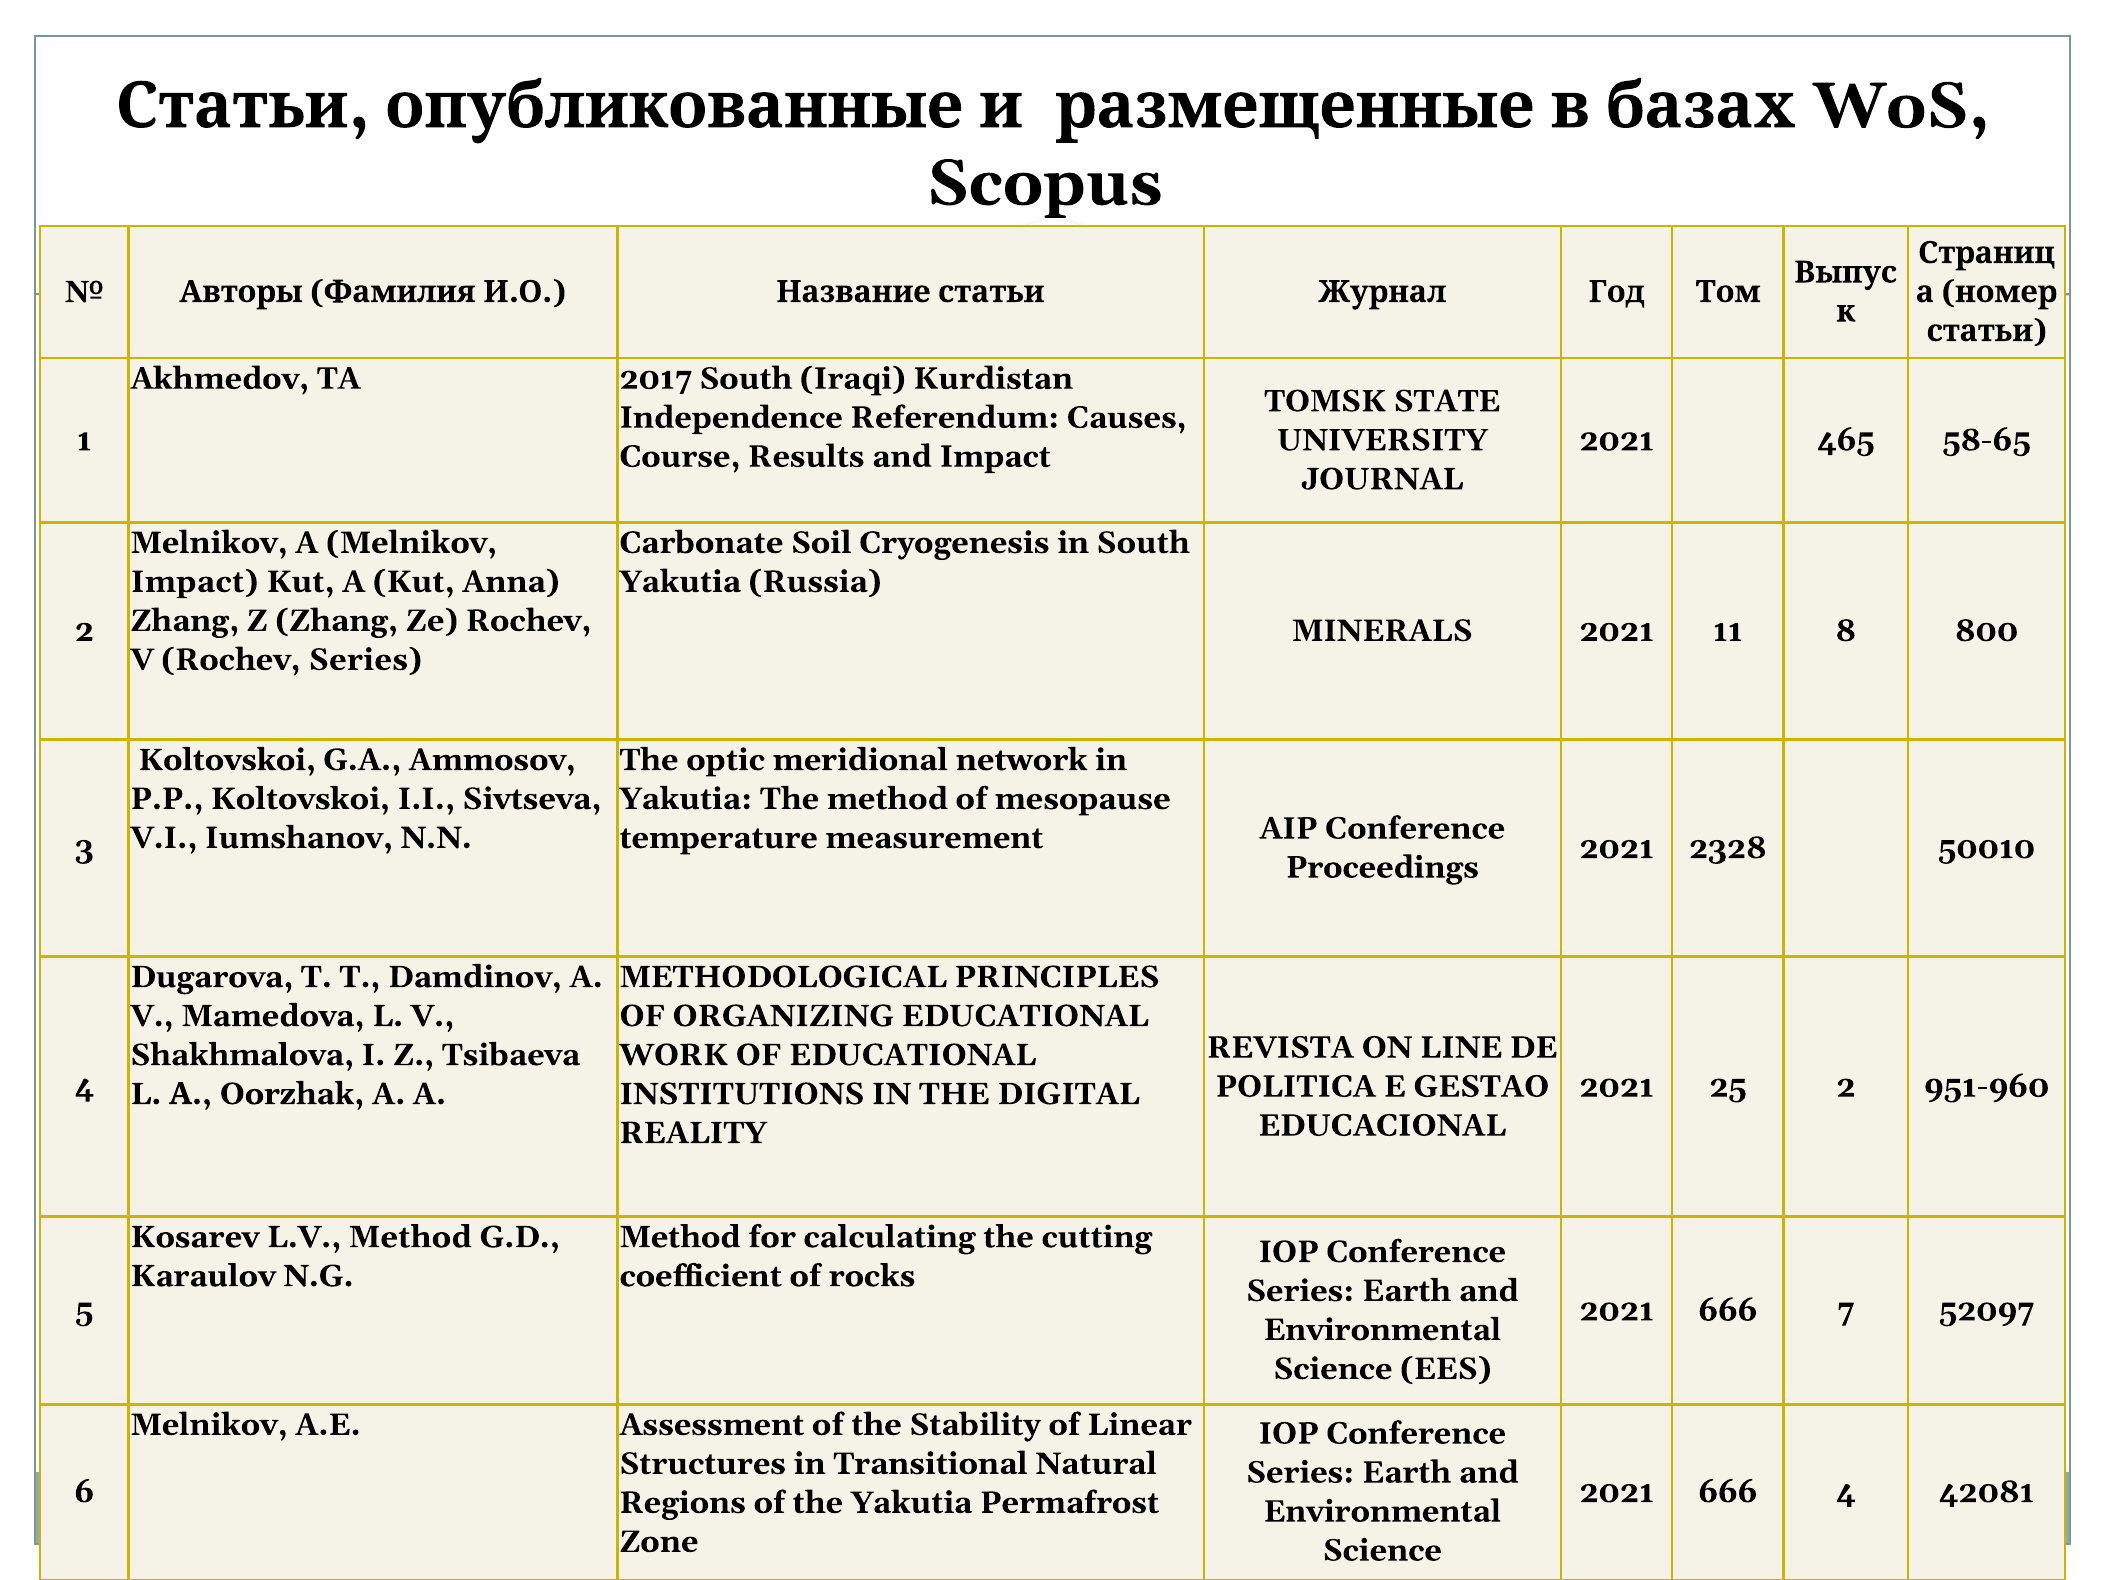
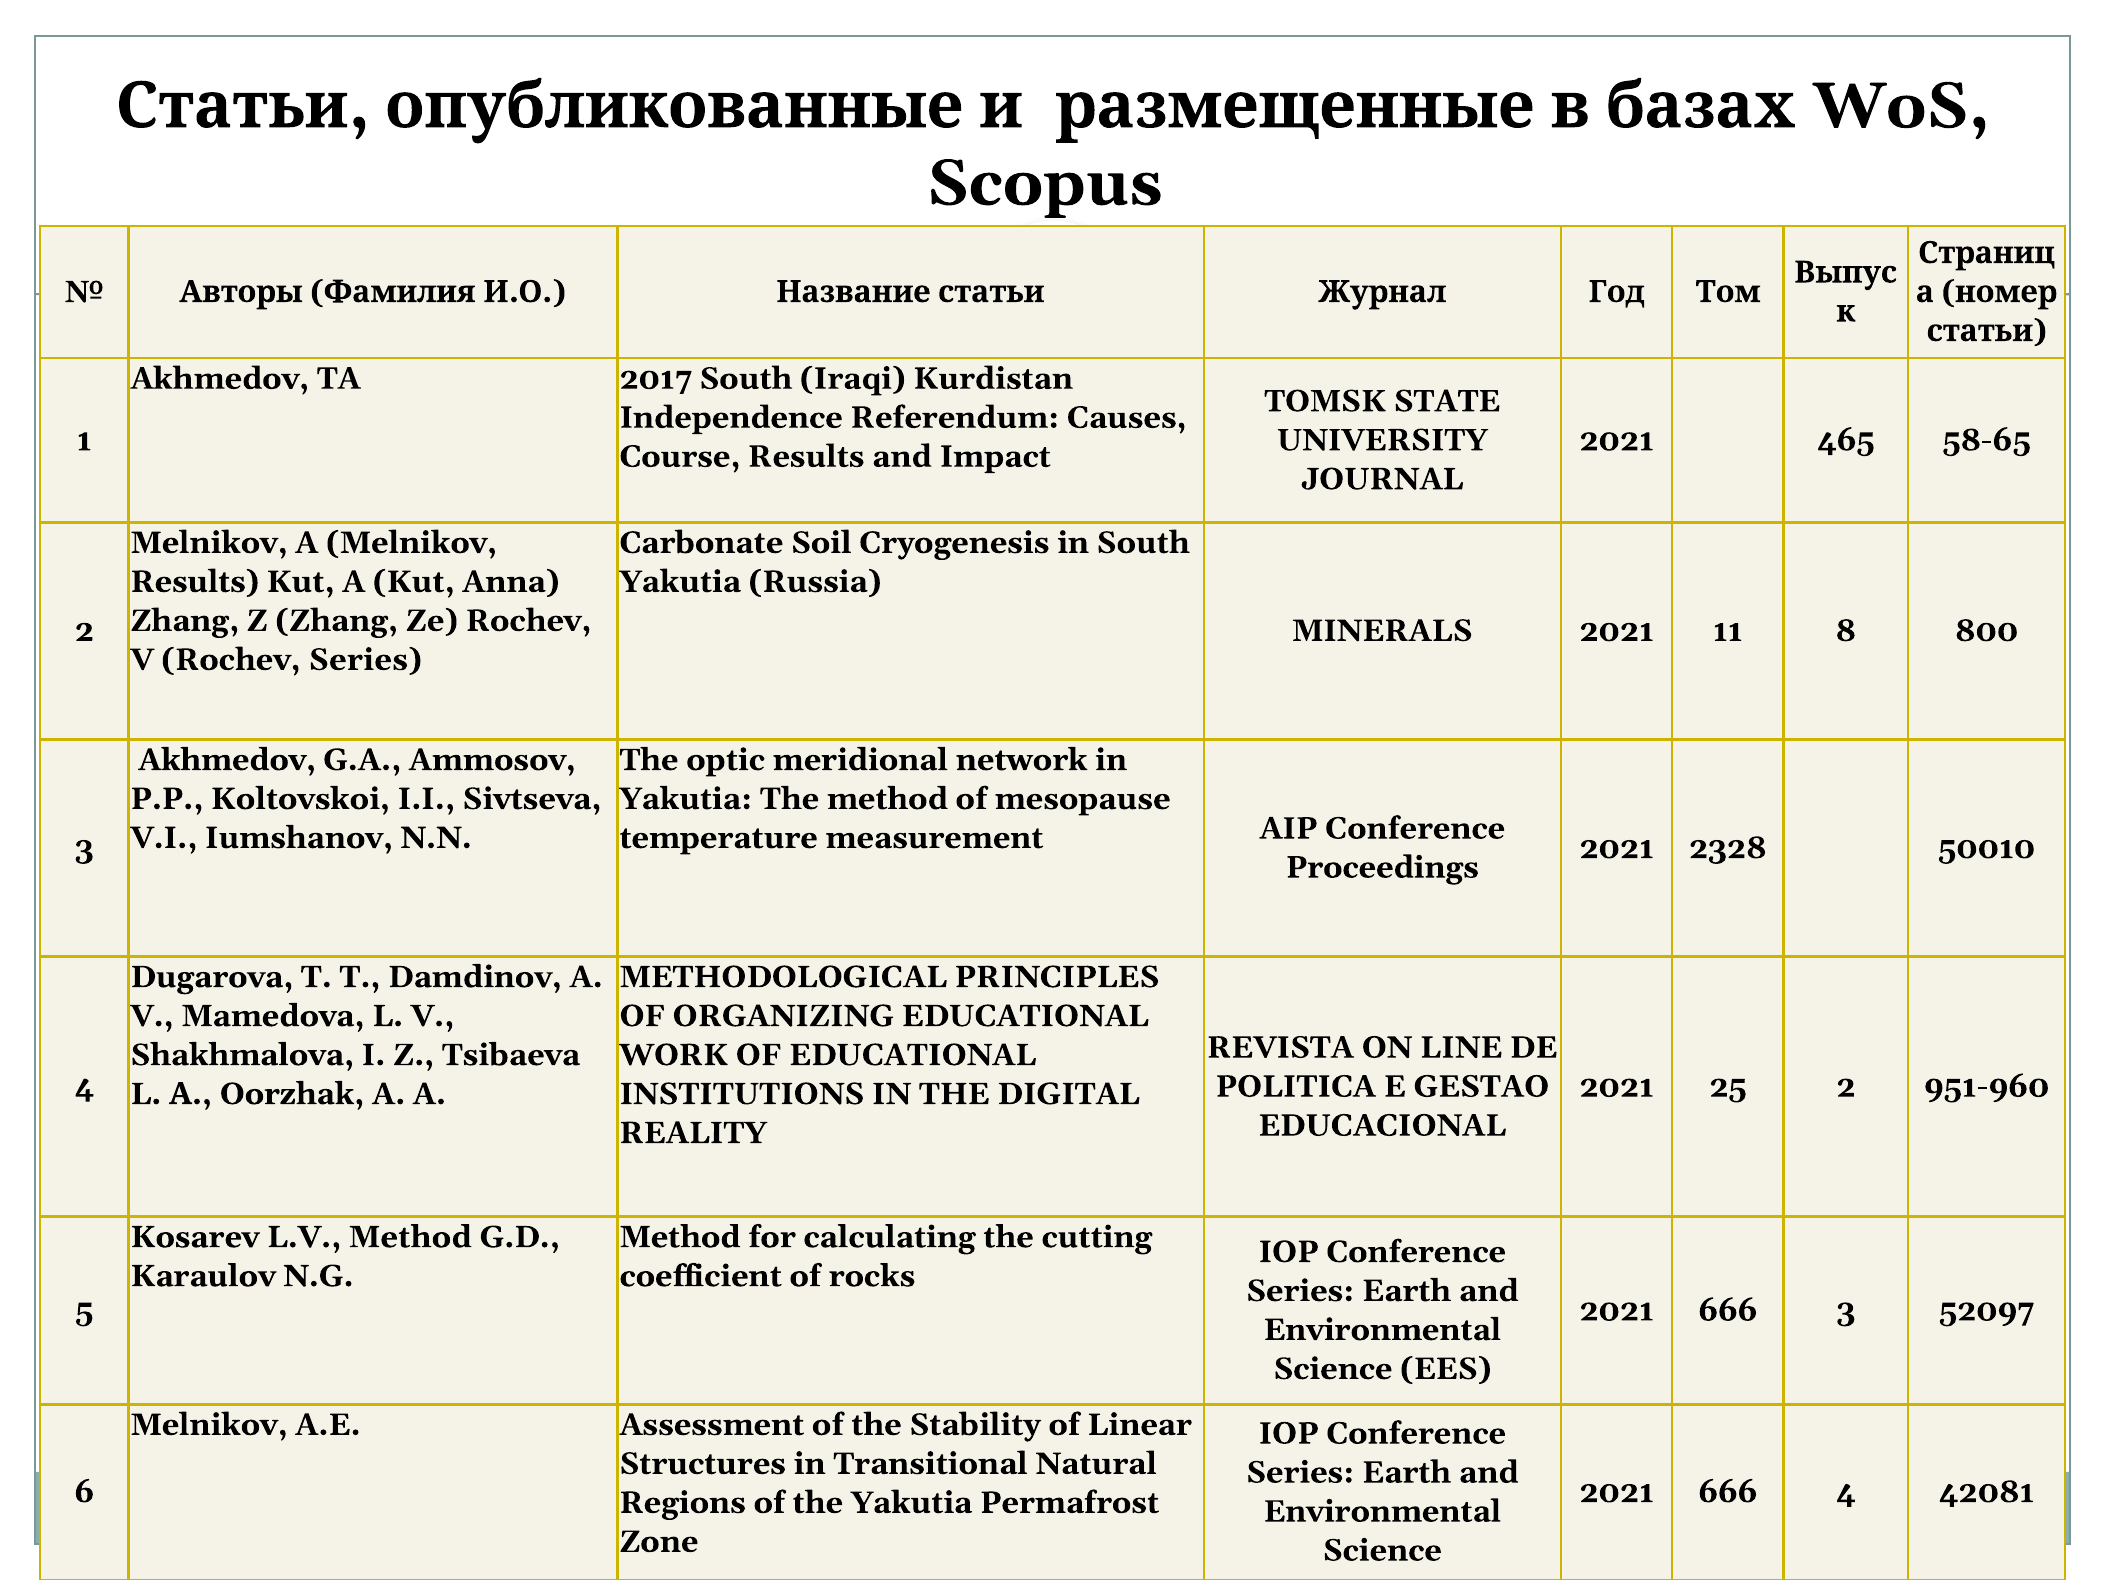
Impact at (195, 582): Impact -> Results
Koltovskoi at (227, 760): Koltovskoi -> Akhmedov
666 7: 7 -> 3
